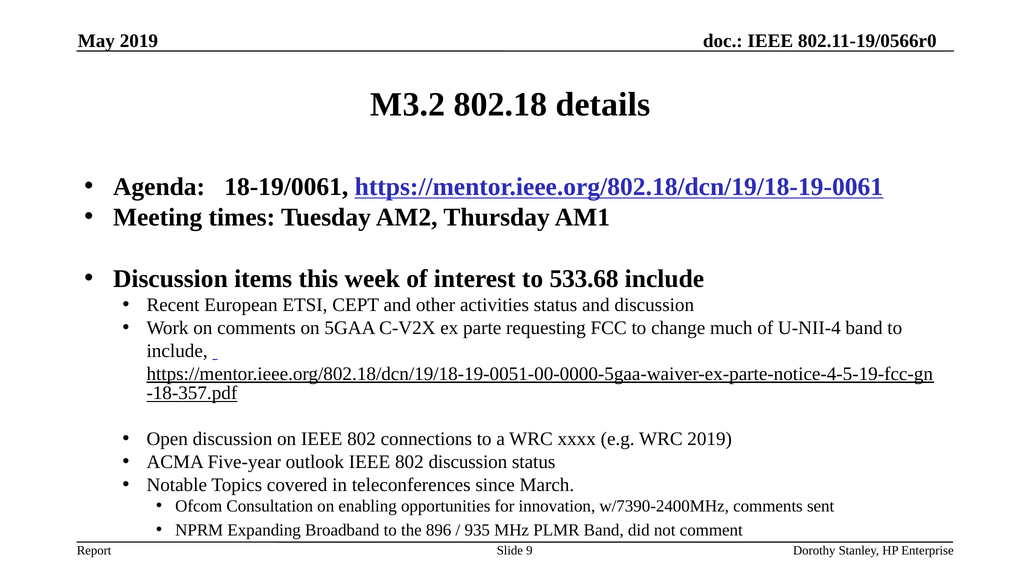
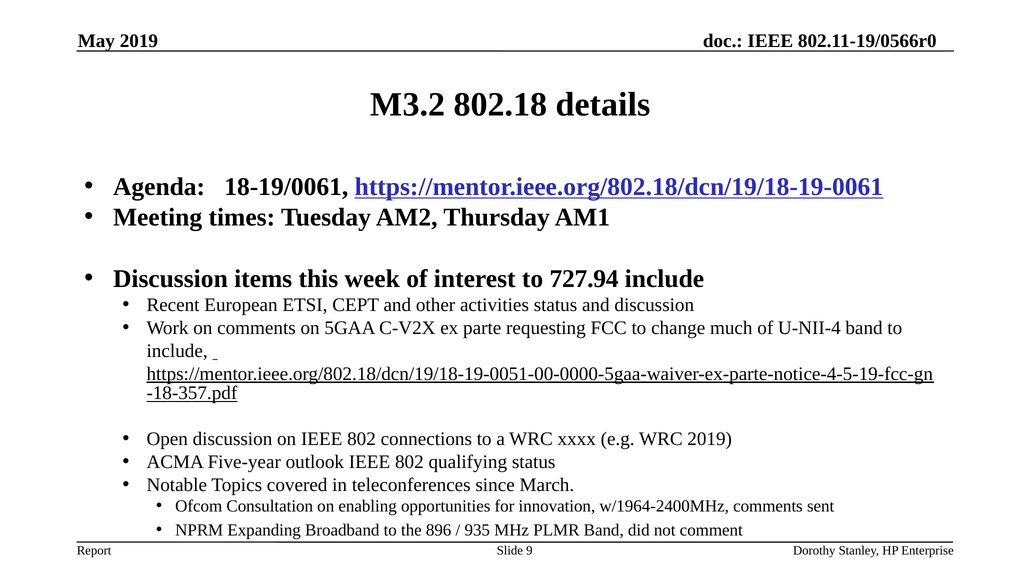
533.68: 533.68 -> 727.94
802 discussion: discussion -> qualifying
w/7390-2400MHz: w/7390-2400MHz -> w/1964-2400MHz
